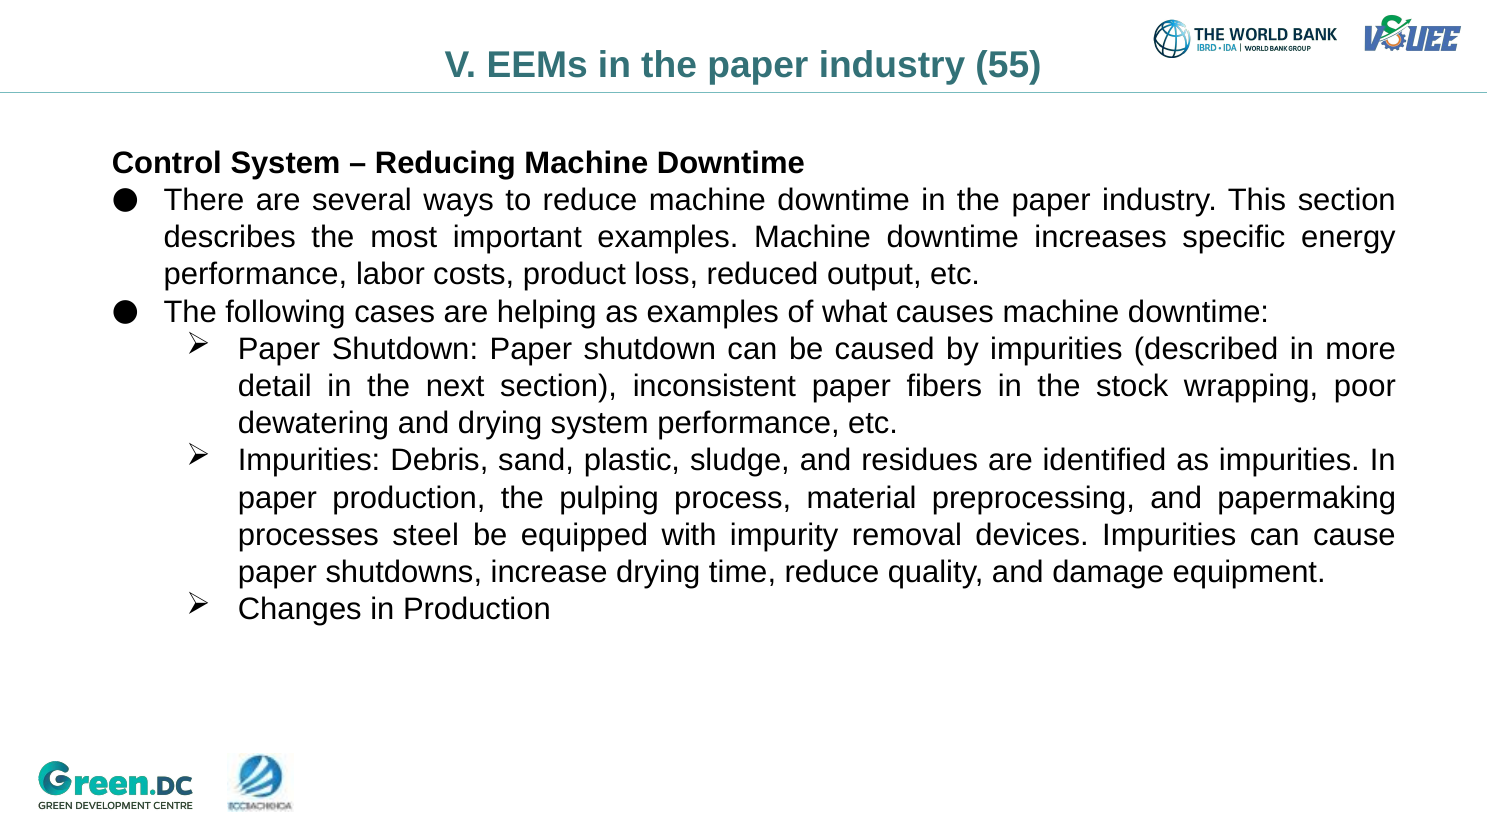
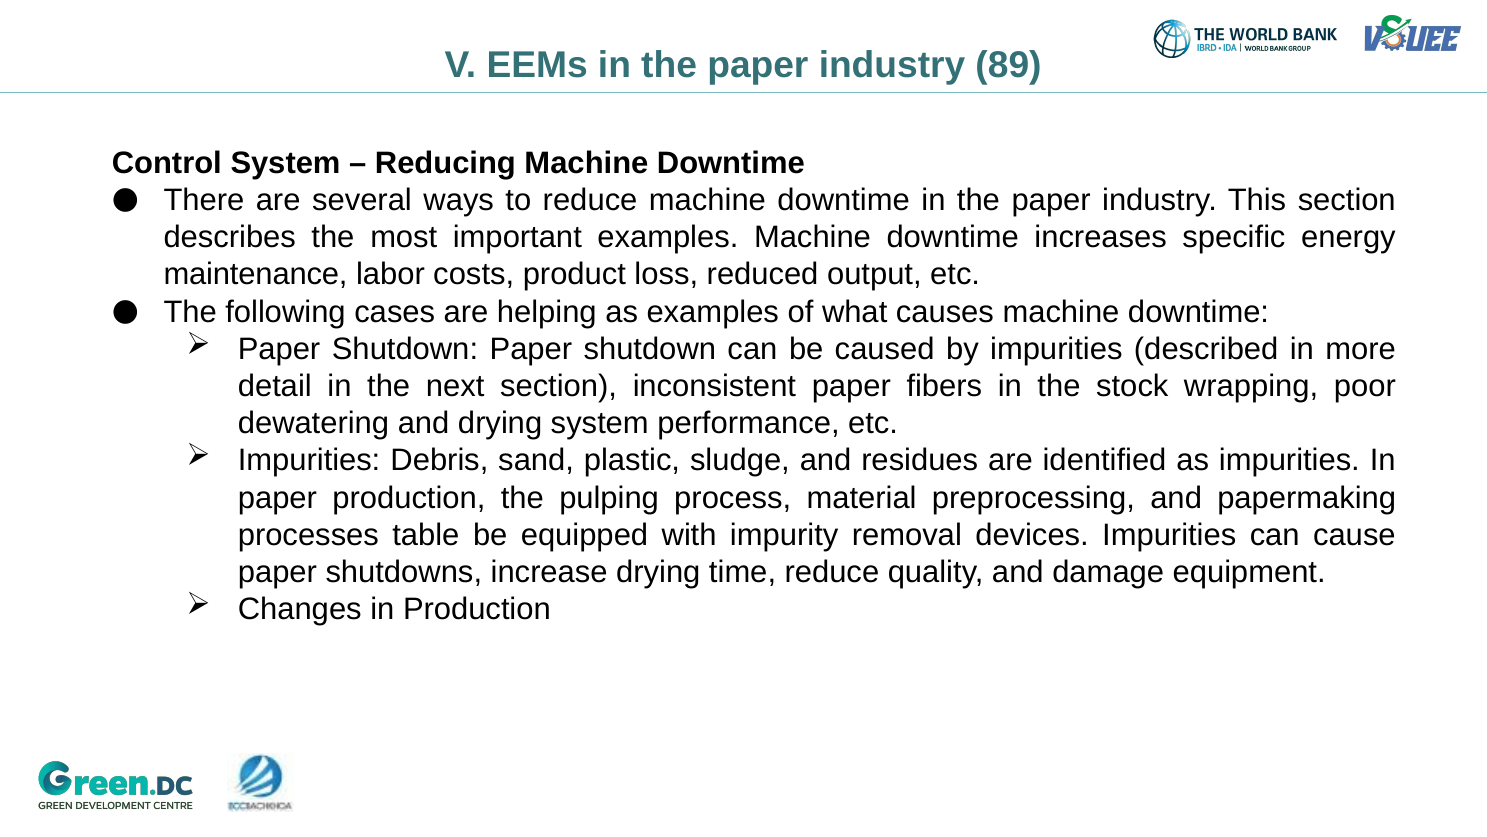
55: 55 -> 89
performance at (255, 274): performance -> maintenance
steel: steel -> table
